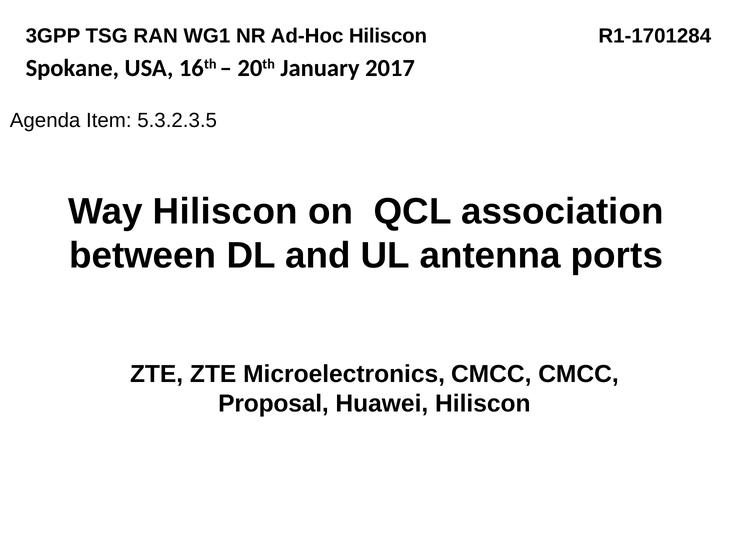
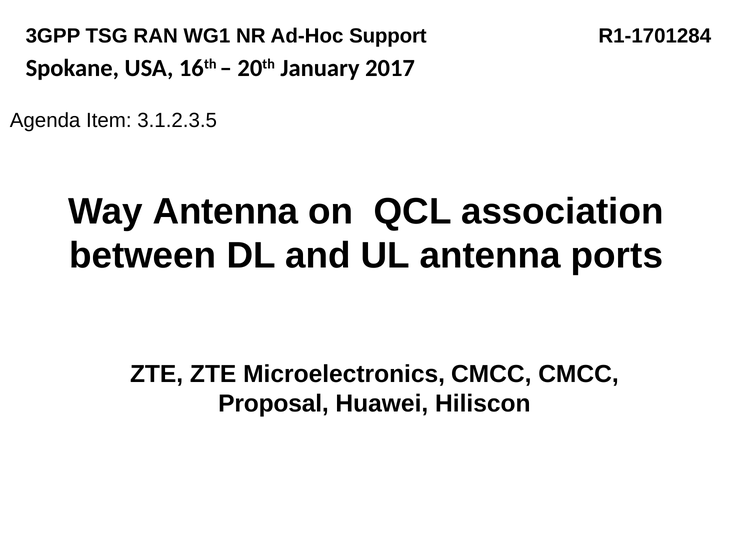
Ad-Hoc Hiliscon: Hiliscon -> Support
5.3.2.3.5: 5.3.2.3.5 -> 3.1.2.3.5
Way Hiliscon: Hiliscon -> Antenna
